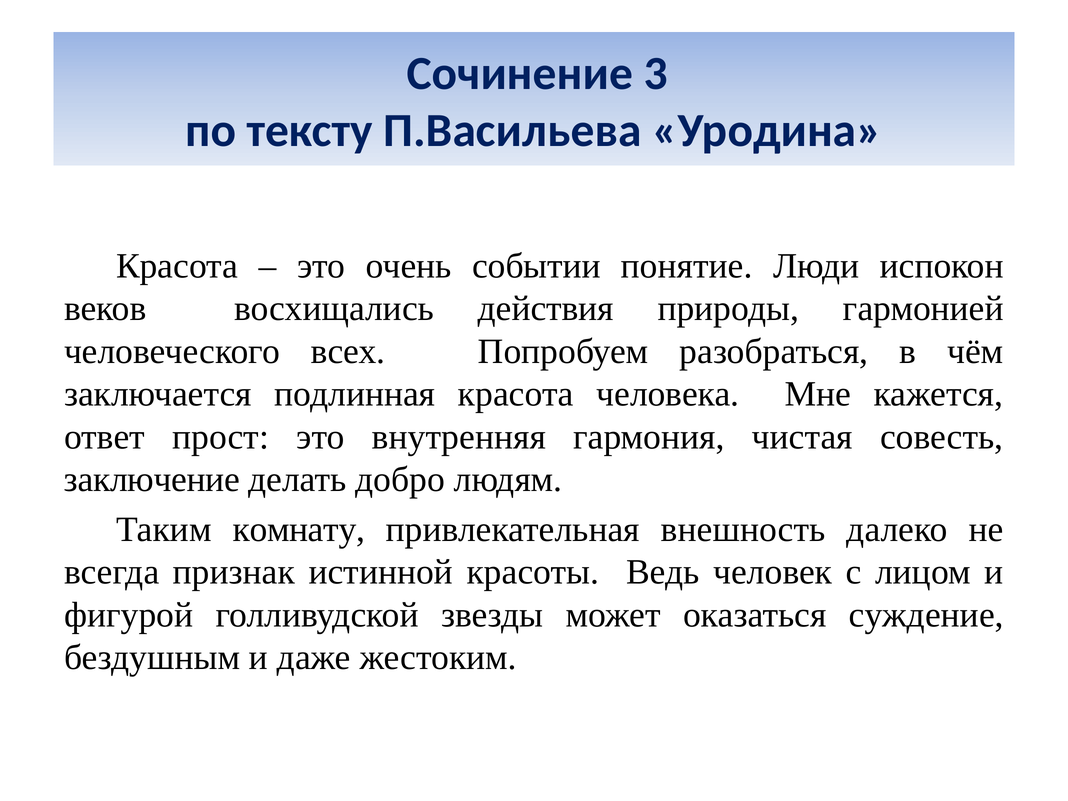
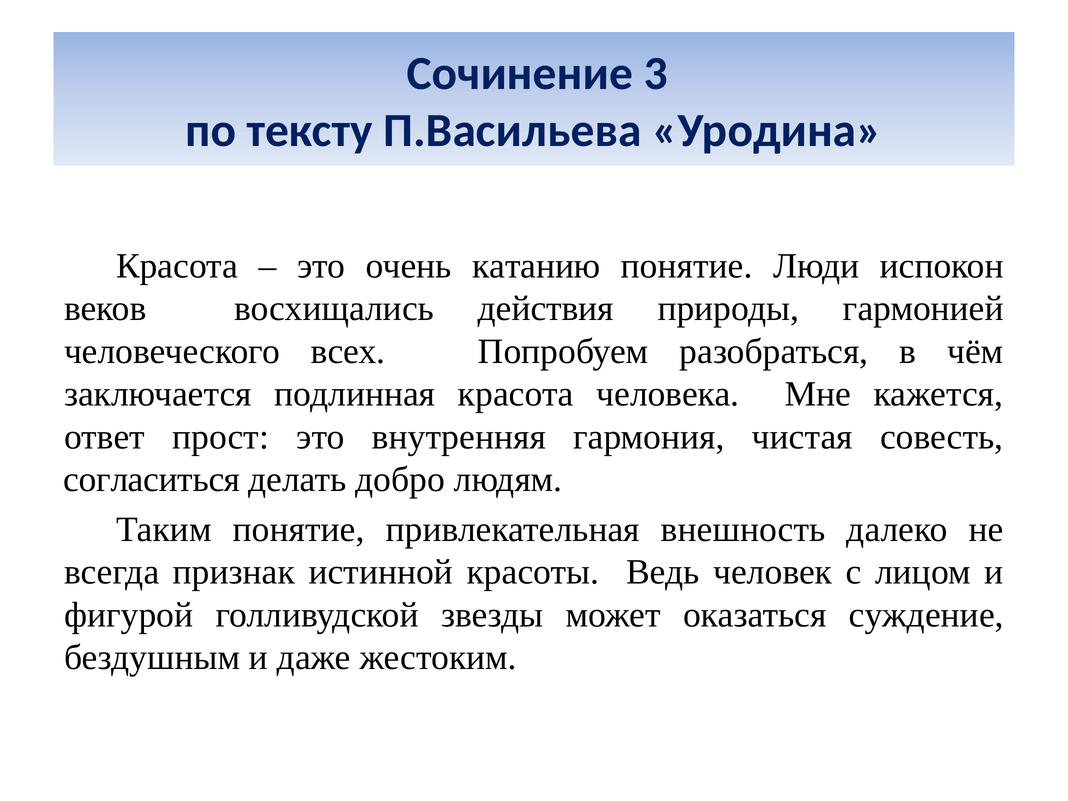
событии: событии -> катанию
заключение: заключение -> согласиться
Таким комнату: комнату -> понятие
